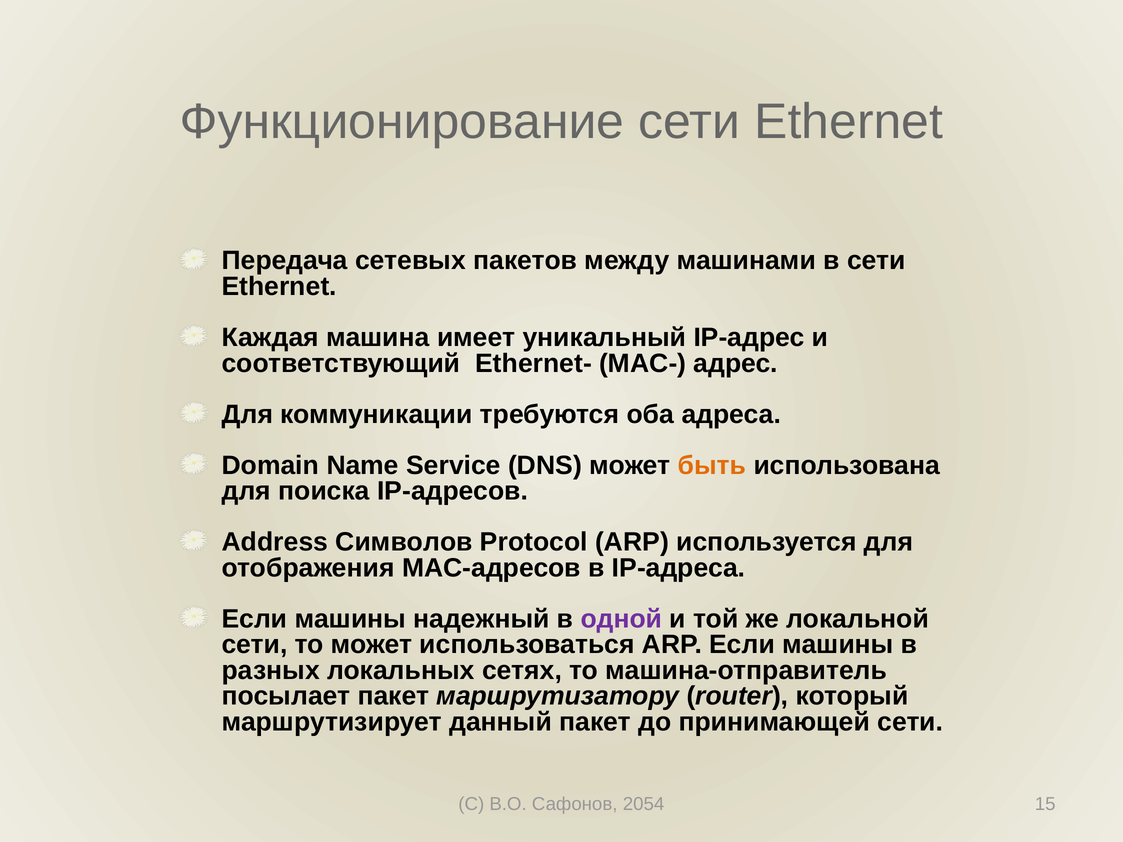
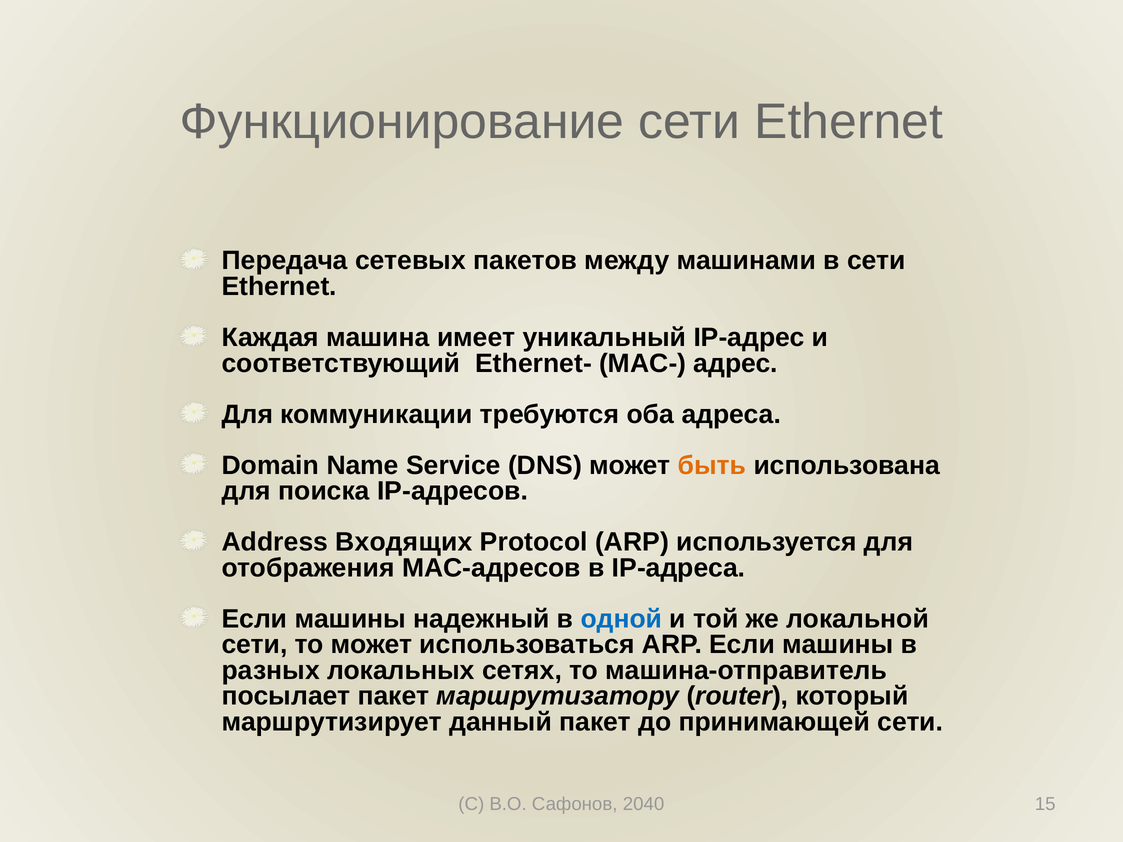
Символов: Символов -> Входящих
одной colour: purple -> blue
2054: 2054 -> 2040
